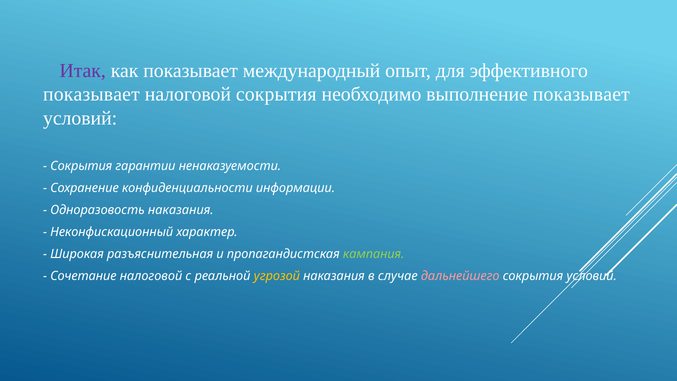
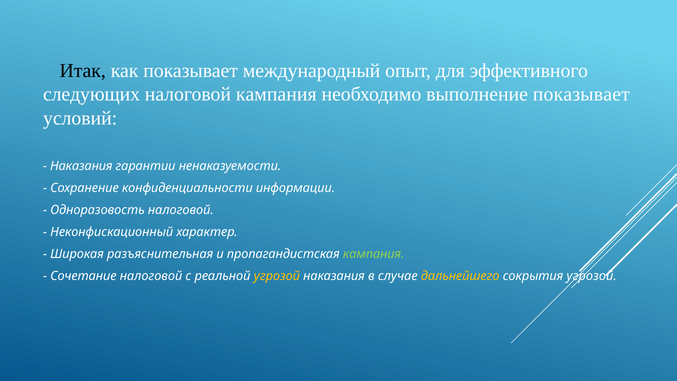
Итак colour: purple -> black
показывает at (91, 94): показывает -> следующих
налоговой сокрытия: сокрытия -> кампания
Сокрытия at (81, 166): Сокрытия -> Наказания
Одноразовость наказания: наказания -> налоговой
дальнейшего colour: pink -> yellow
сокрытия условий: условий -> угрозой
